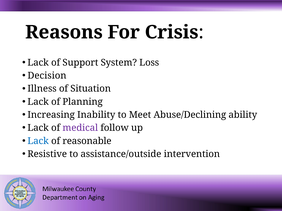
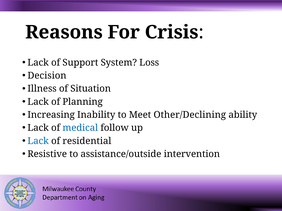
Abuse/Declining: Abuse/Declining -> Other/Declining
medical colour: purple -> blue
reasonable: reasonable -> residential
